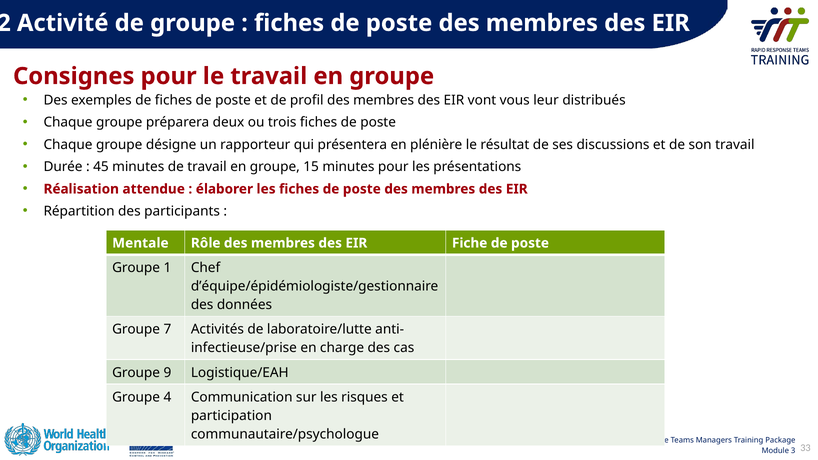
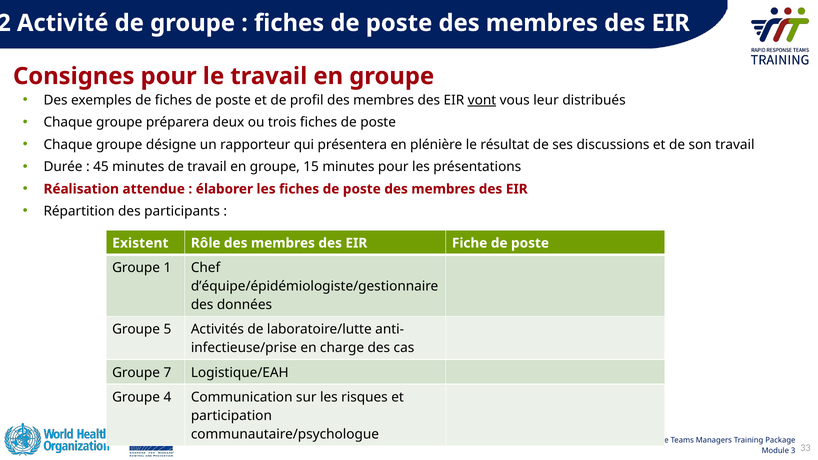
vont underline: none -> present
Mentale: Mentale -> Existent
7: 7 -> 5
9: 9 -> 7
